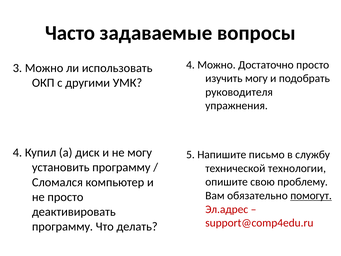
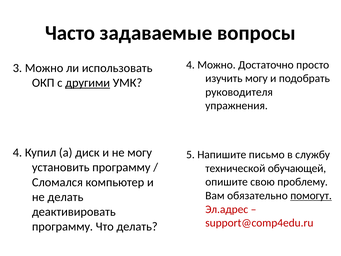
другими underline: none -> present
технологии: технологии -> обучающей
не просто: просто -> делать
